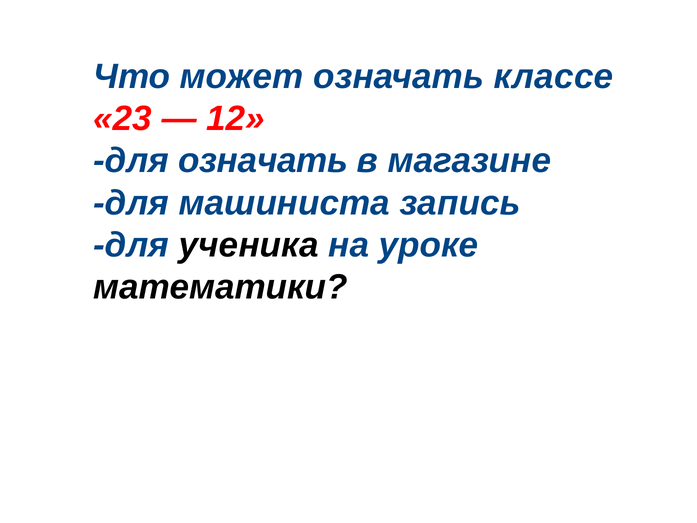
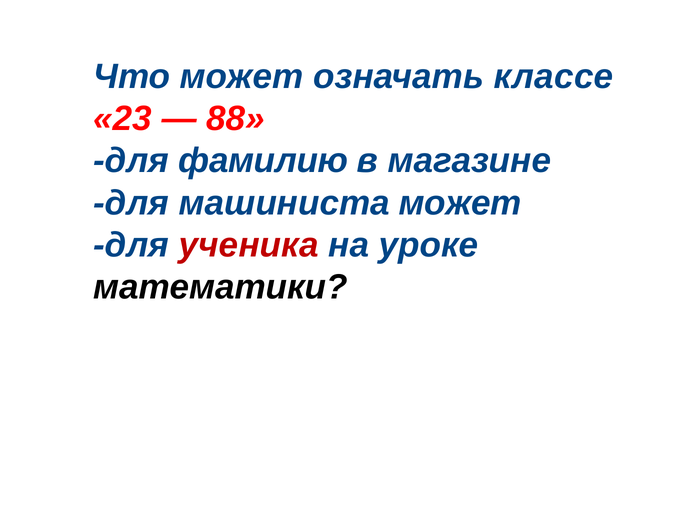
12: 12 -> 88
для означать: означать -> фамилию
машиниста запись: запись -> может
ученика colour: black -> red
